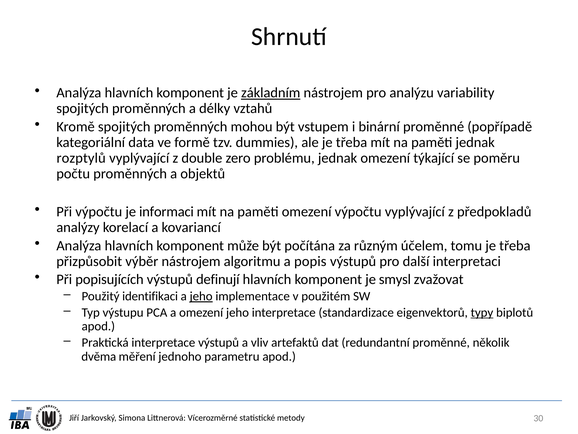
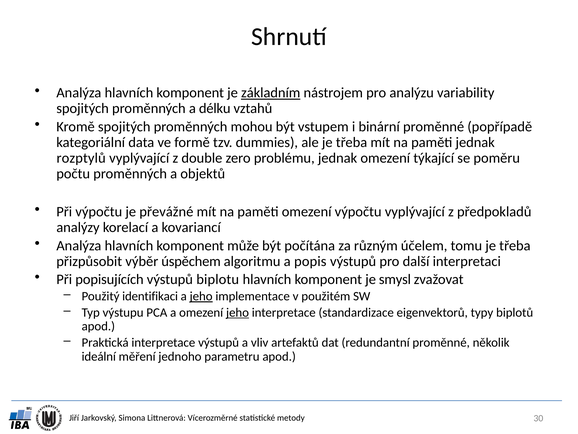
délky: délky -> délku
informaci: informaci -> převážné
výběr nástrojem: nástrojem -> úspěchem
definují: definují -> biplotu
jeho at (237, 312) underline: none -> present
typy underline: present -> none
dvěma: dvěma -> ideální
